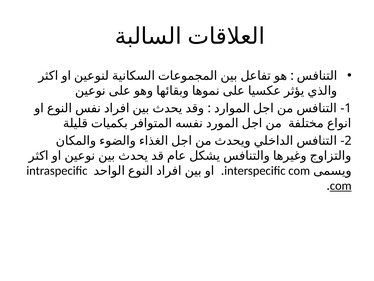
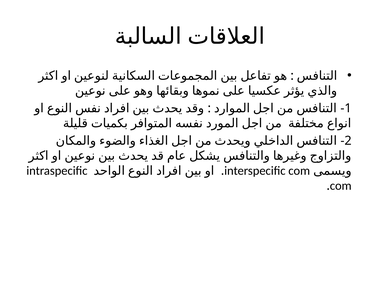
com at (341, 185) underline: present -> none
